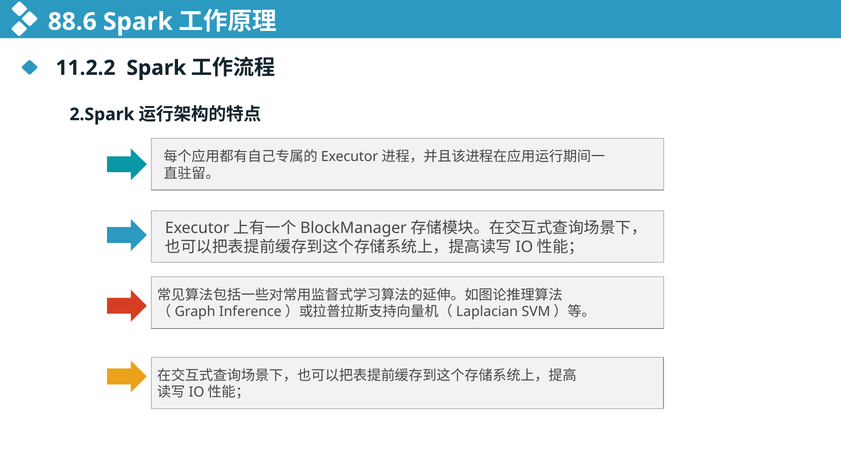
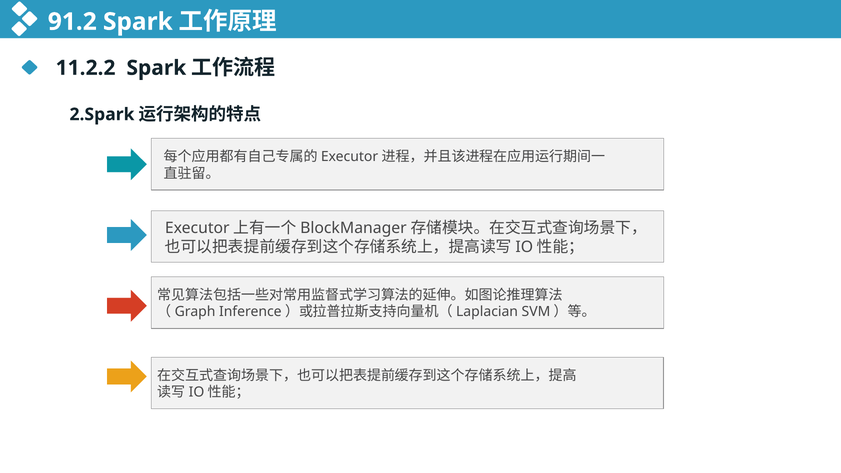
88.6: 88.6 -> 91.2
